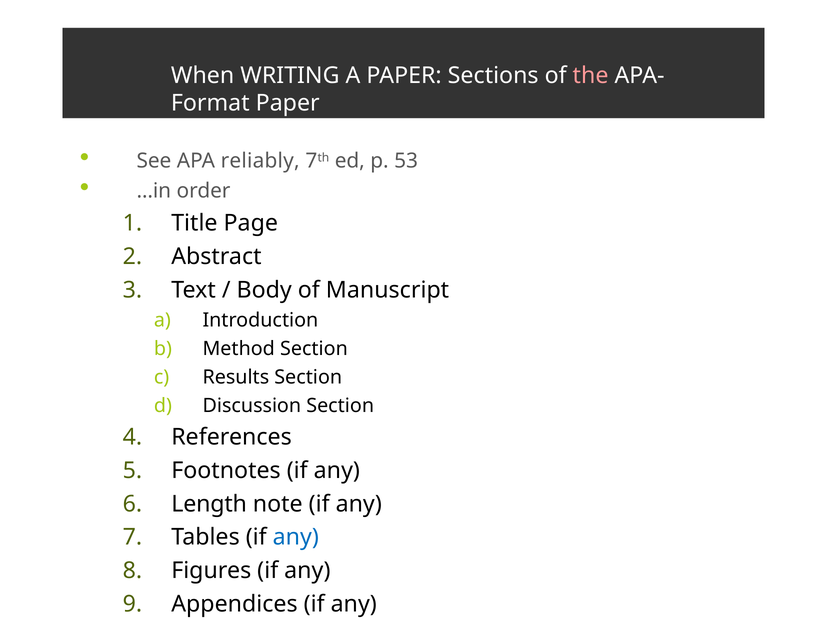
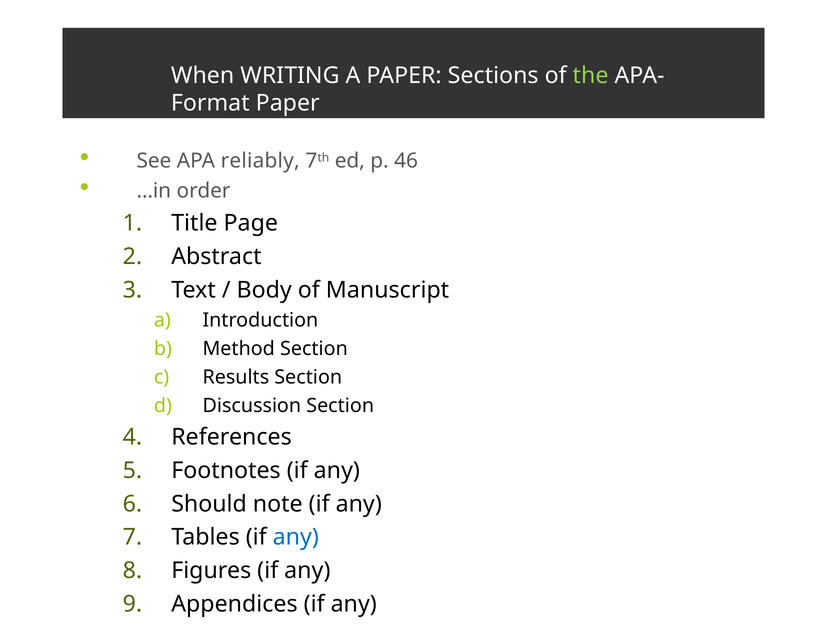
the colour: pink -> light green
53: 53 -> 46
Length: Length -> Should
